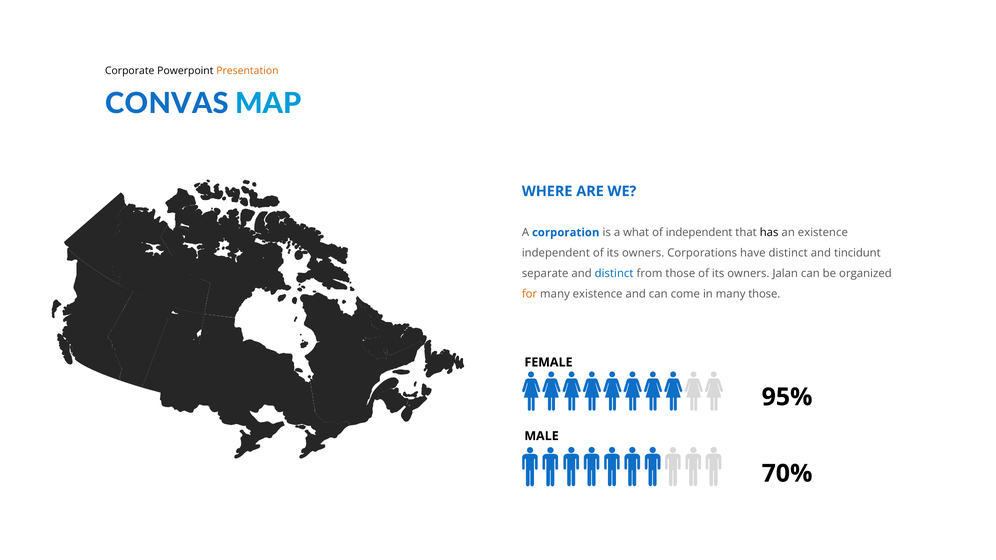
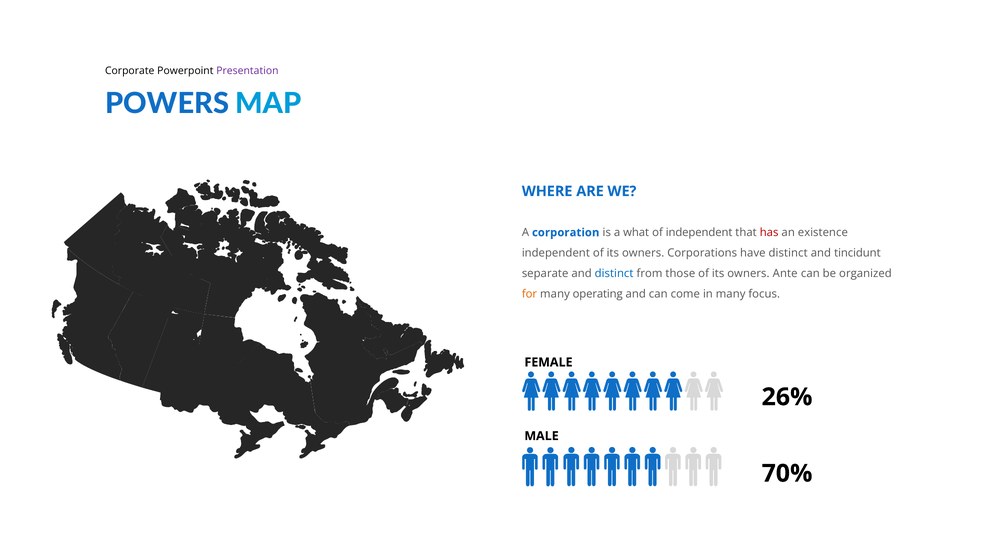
Presentation colour: orange -> purple
CONVAS: CONVAS -> POWERS
has colour: black -> red
Jalan: Jalan -> Ante
many existence: existence -> operating
many those: those -> focus
95%: 95% -> 26%
